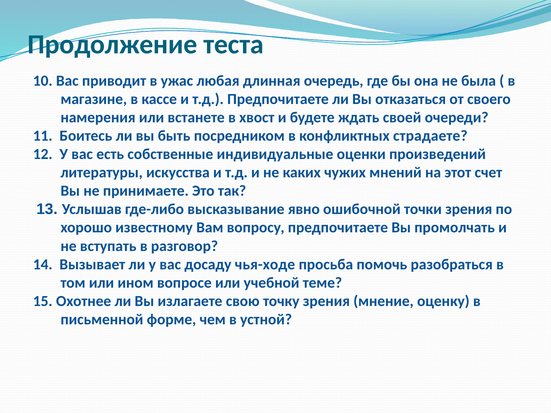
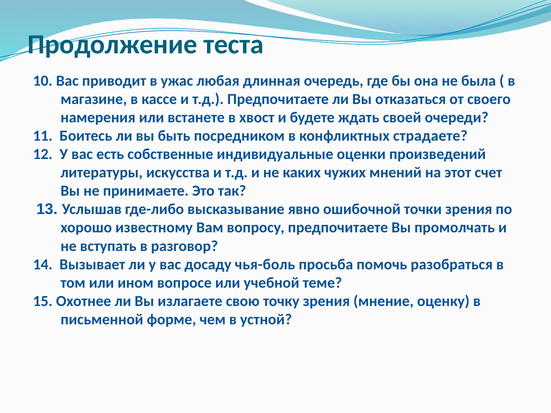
чья-ходе: чья-ходе -> чья-боль
